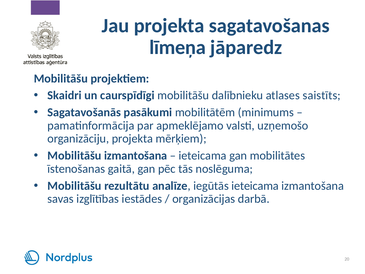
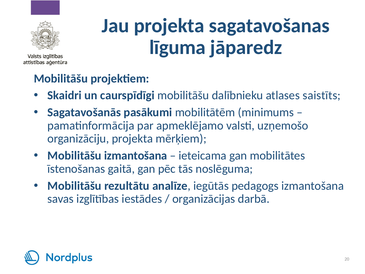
līmeņa: līmeņa -> līguma
iegūtās ieteicama: ieteicama -> pedagogs
